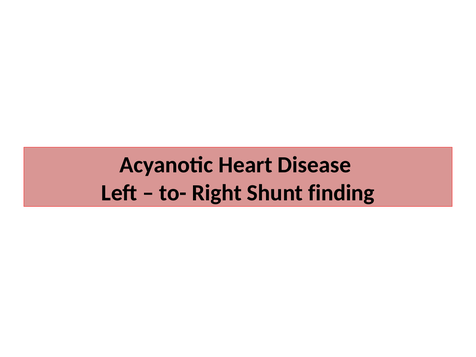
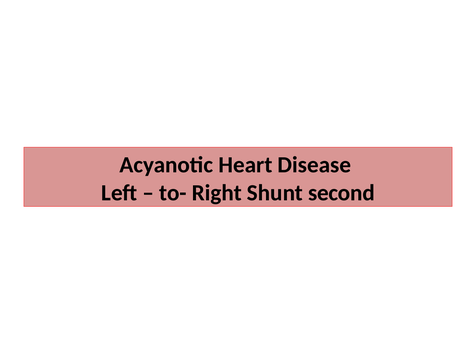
finding: finding -> second
